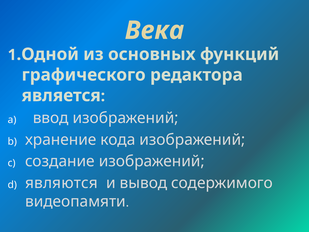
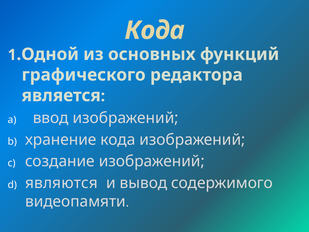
Века at (154, 30): Века -> Кода
